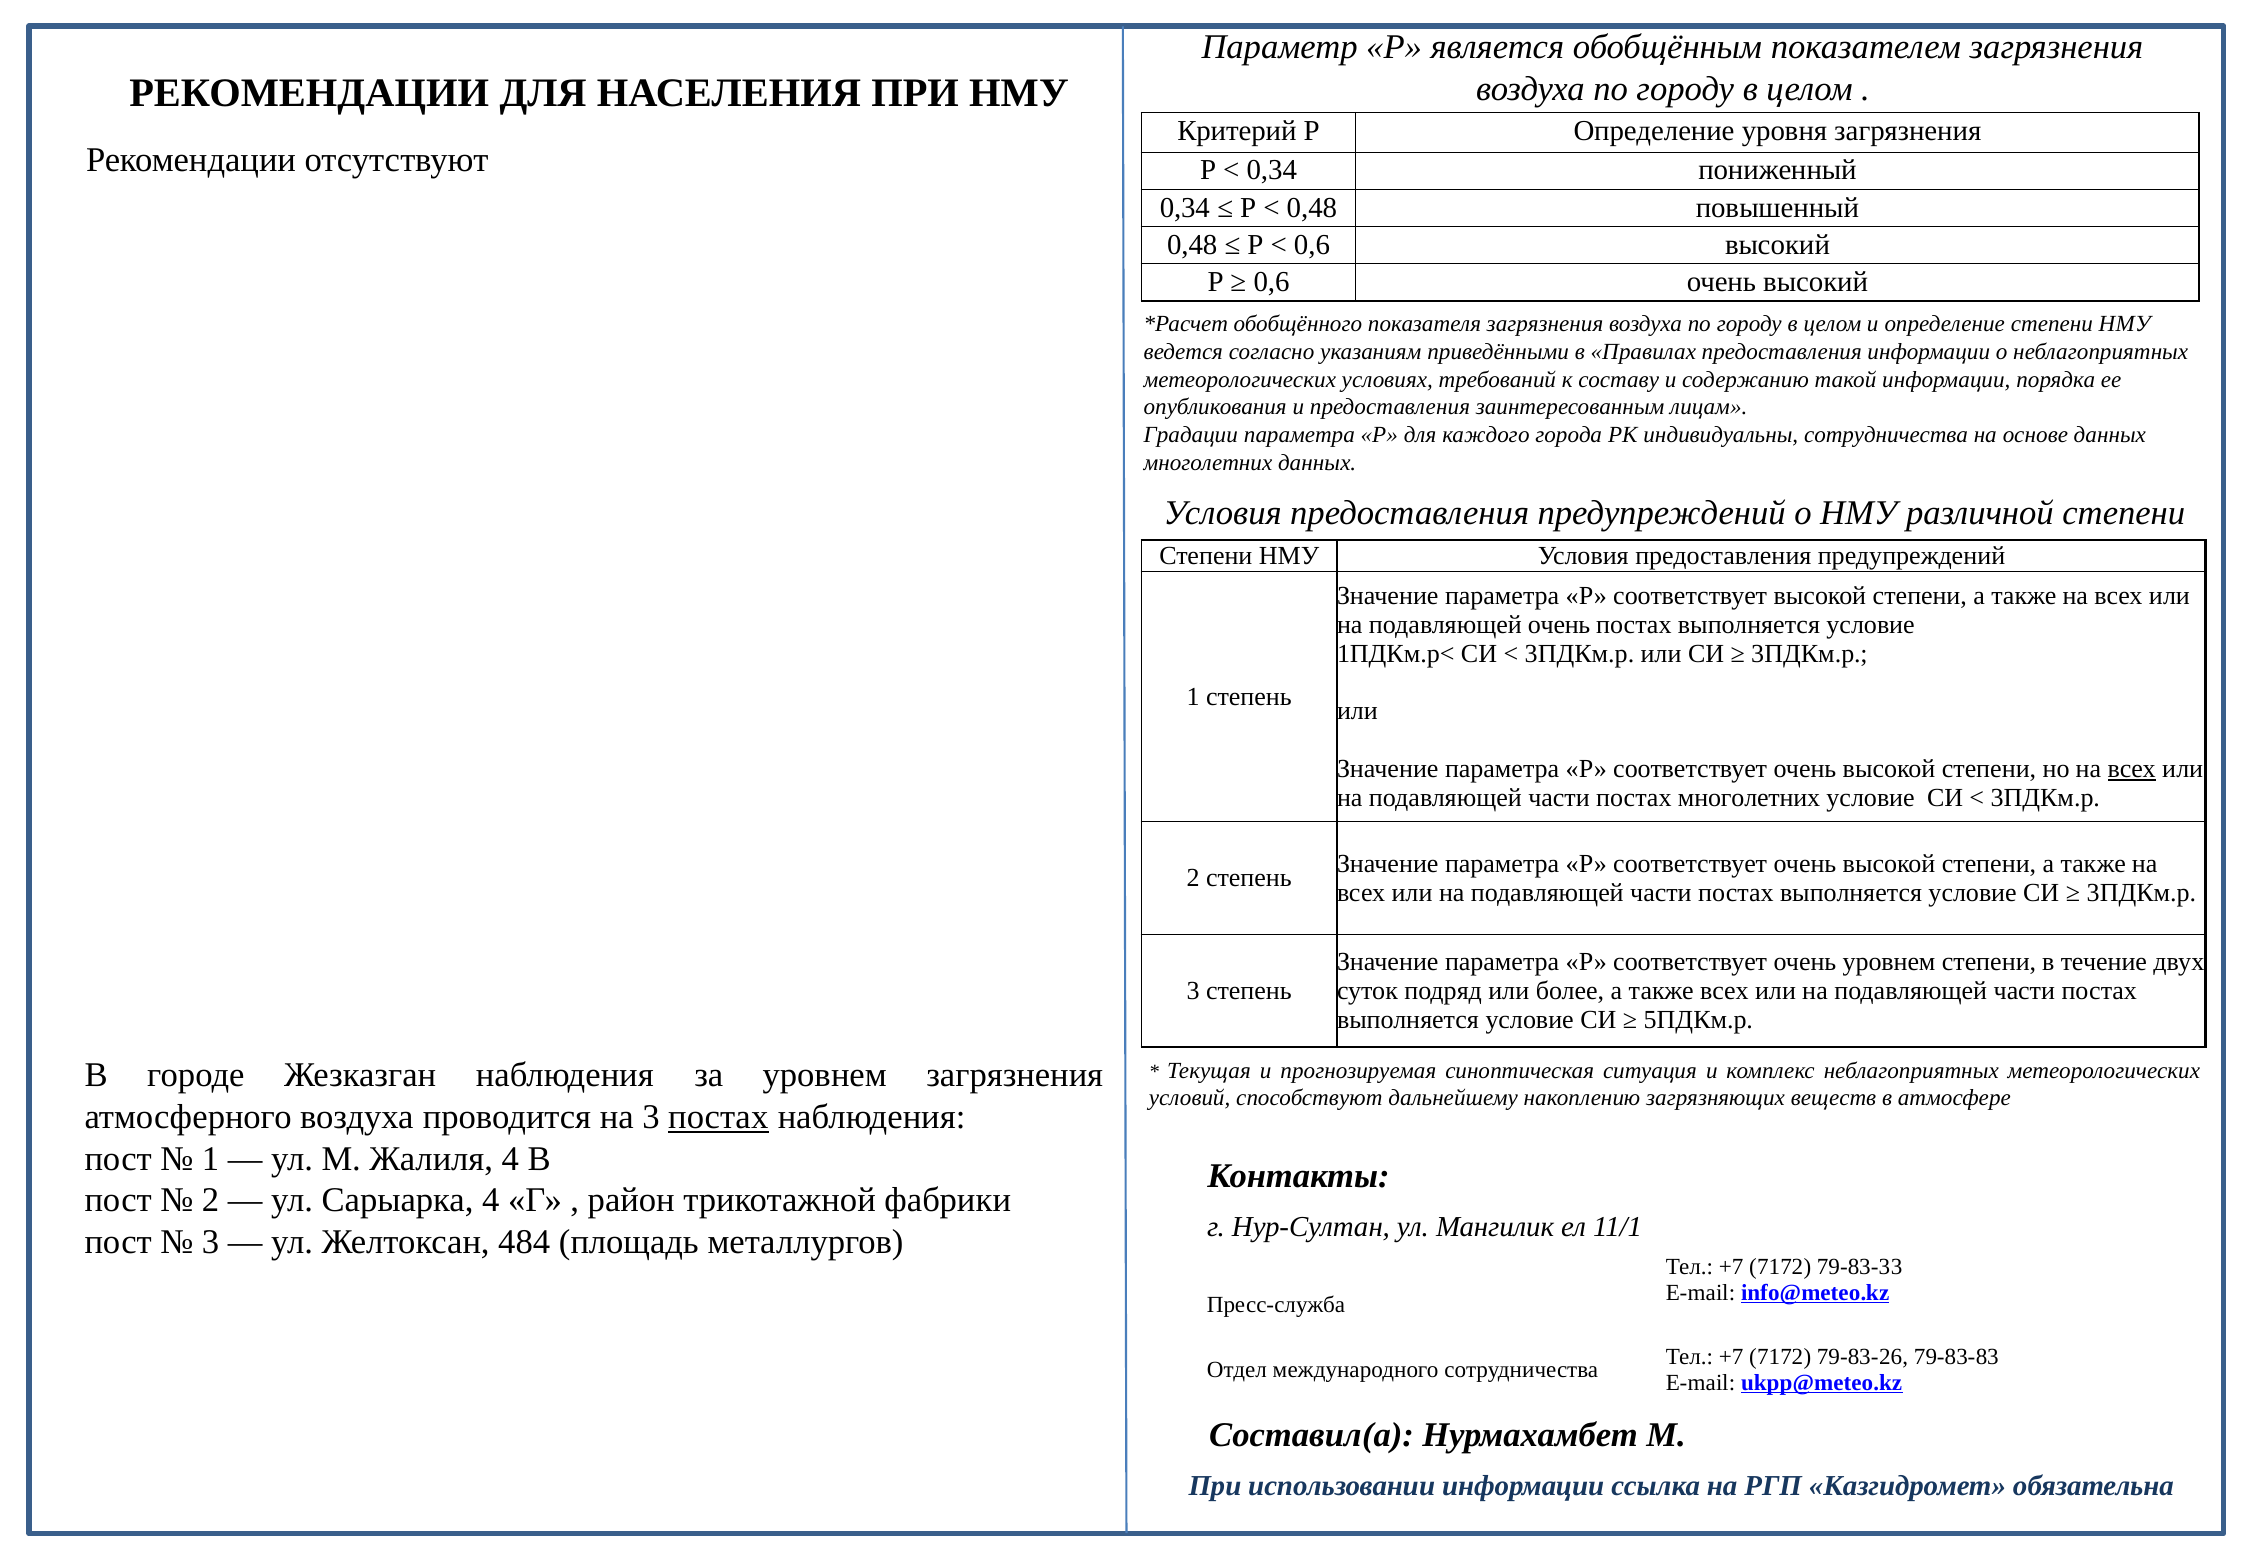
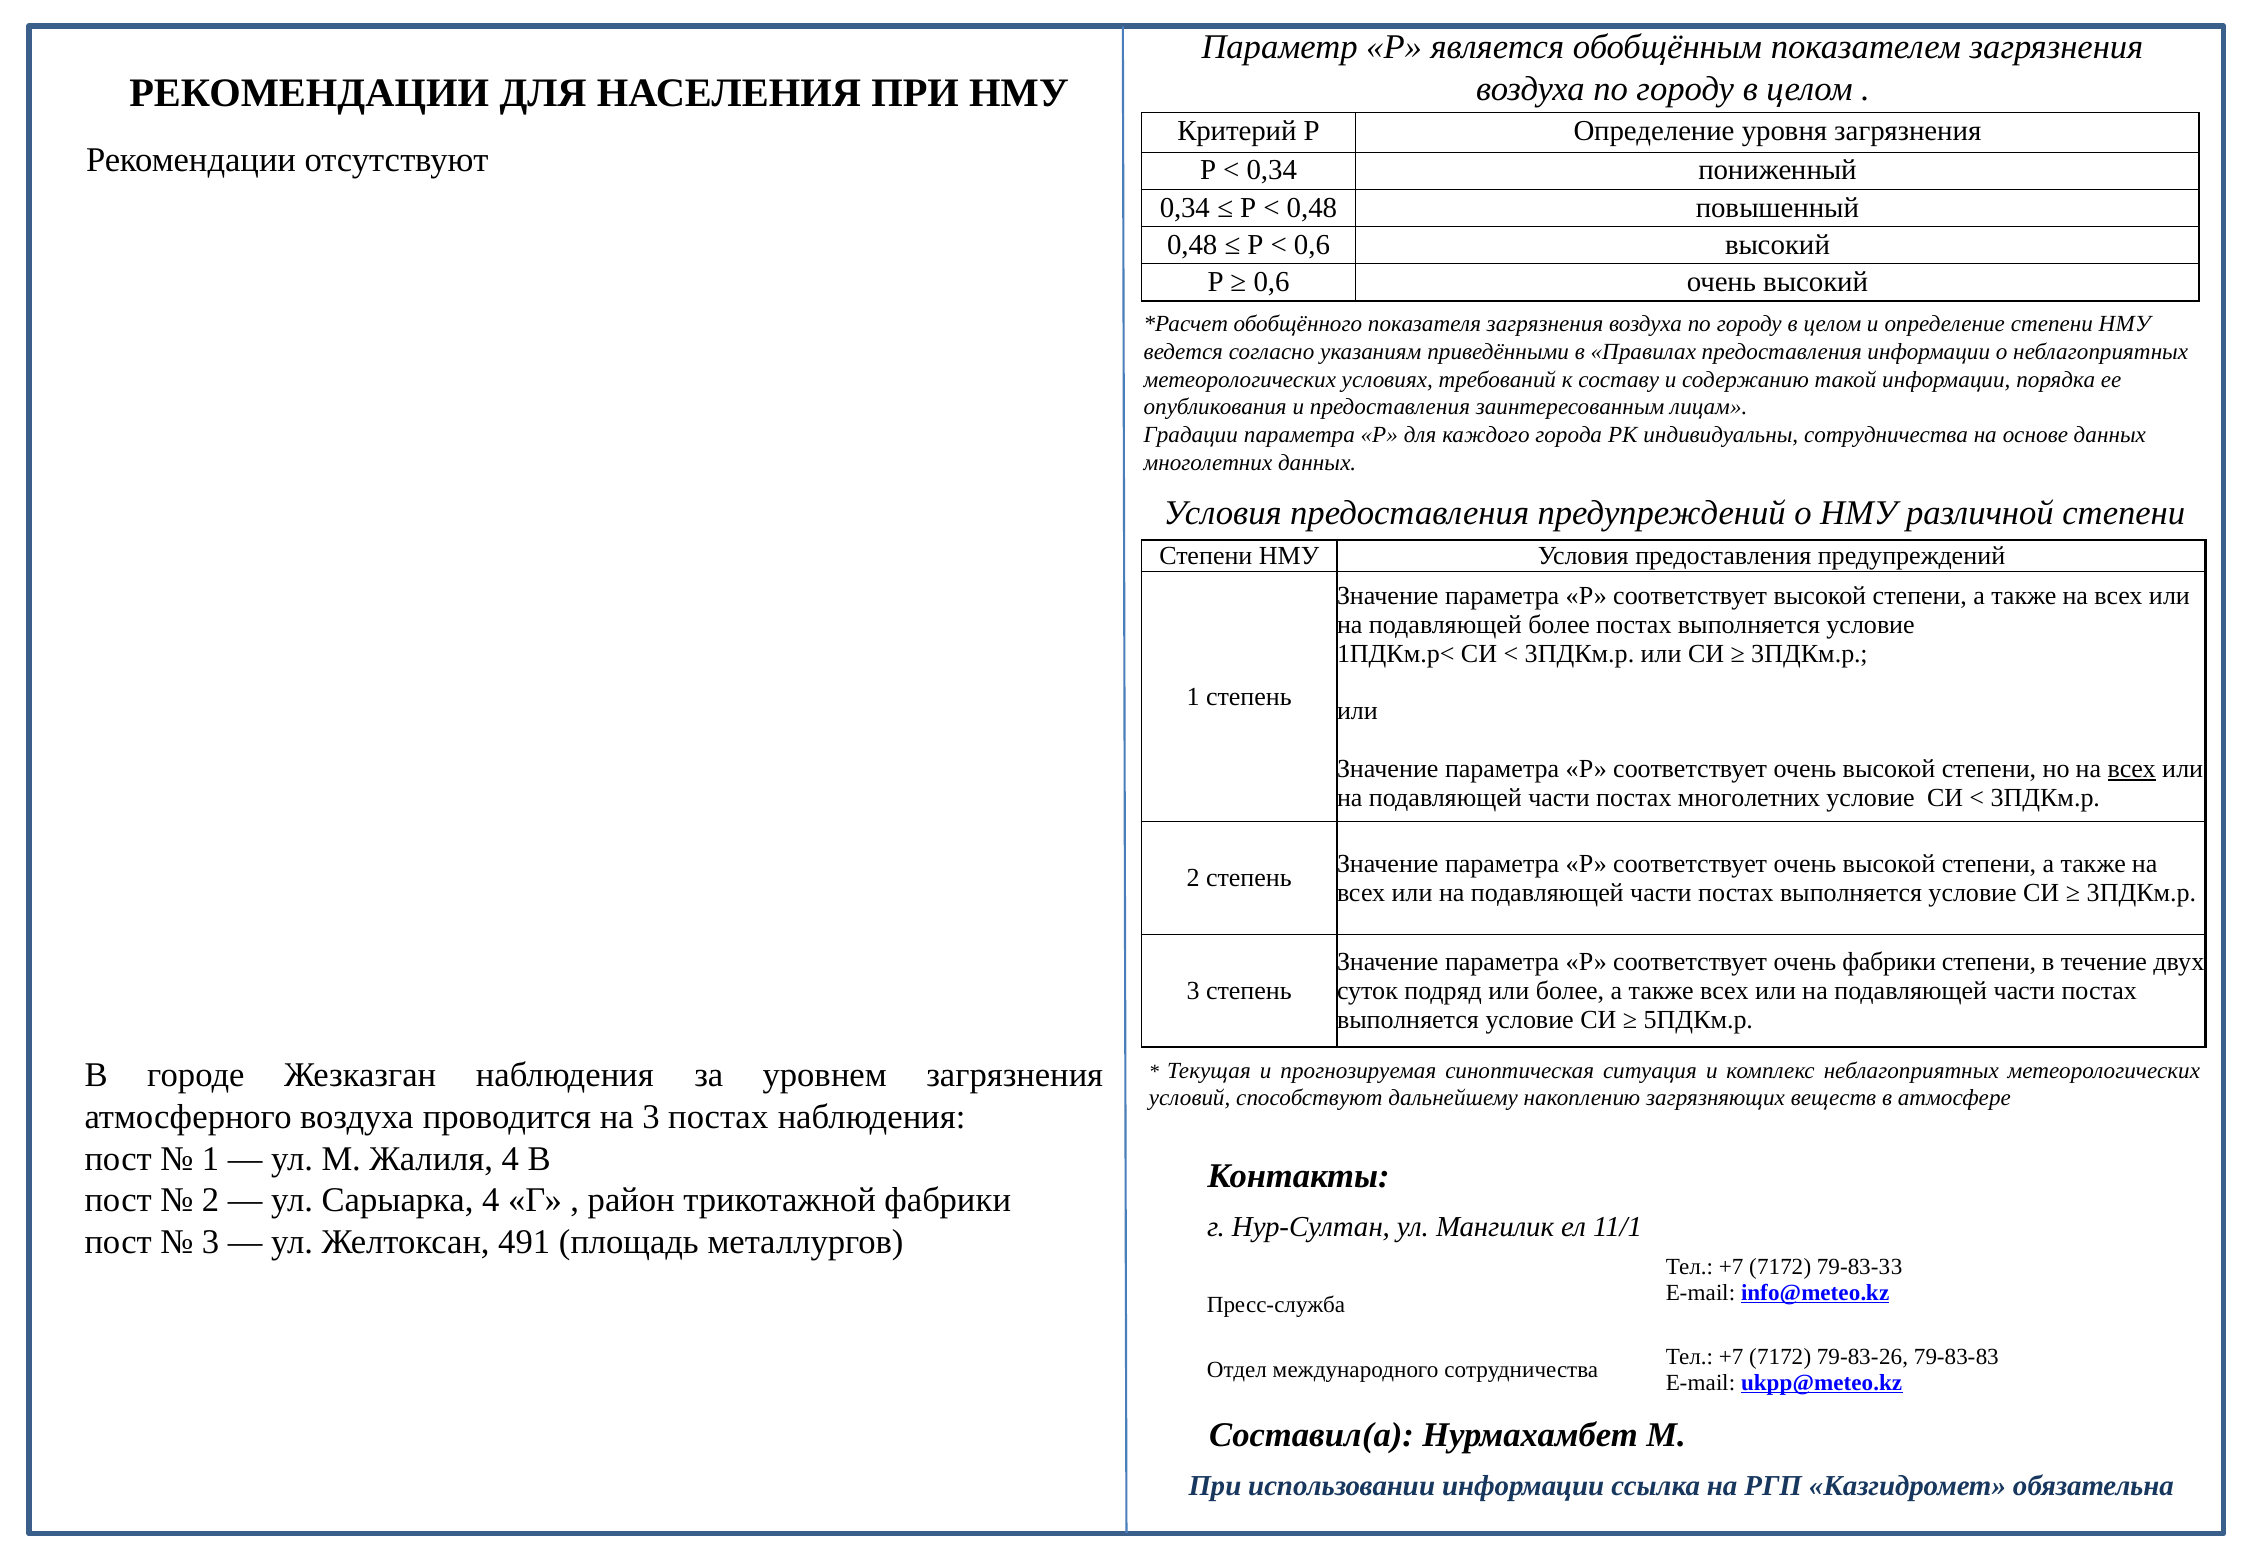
подавляющей очень: очень -> более
очень уровнем: уровнем -> фабрики
постах at (718, 1117) underline: present -> none
484: 484 -> 491
